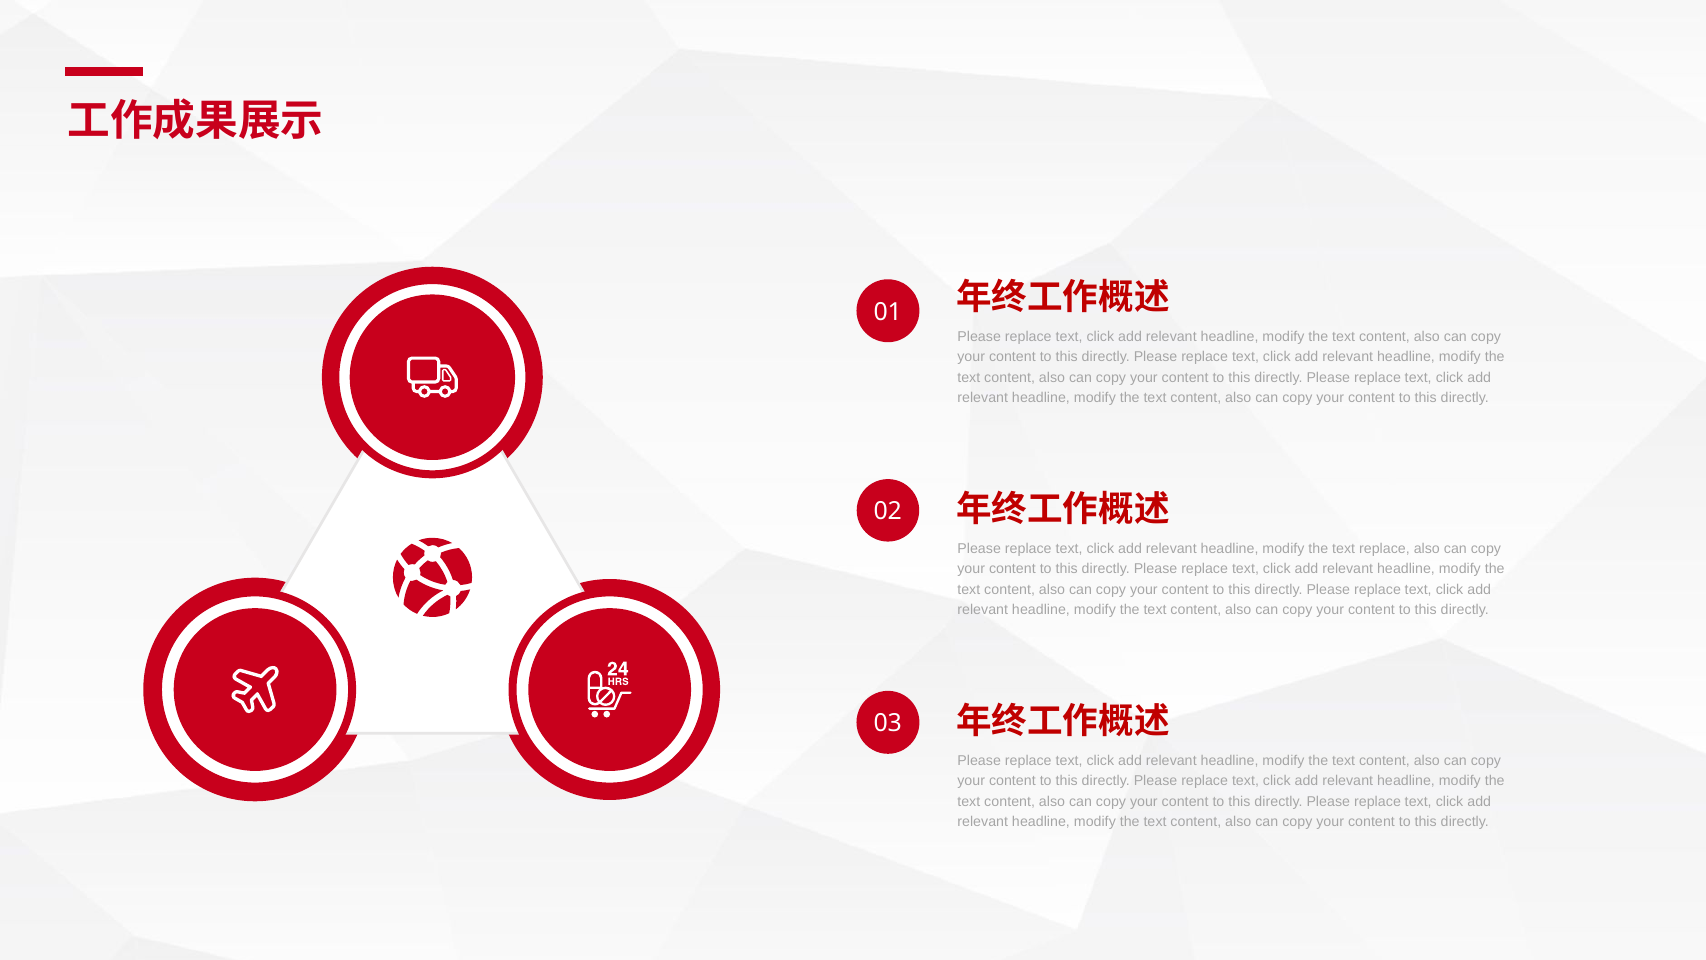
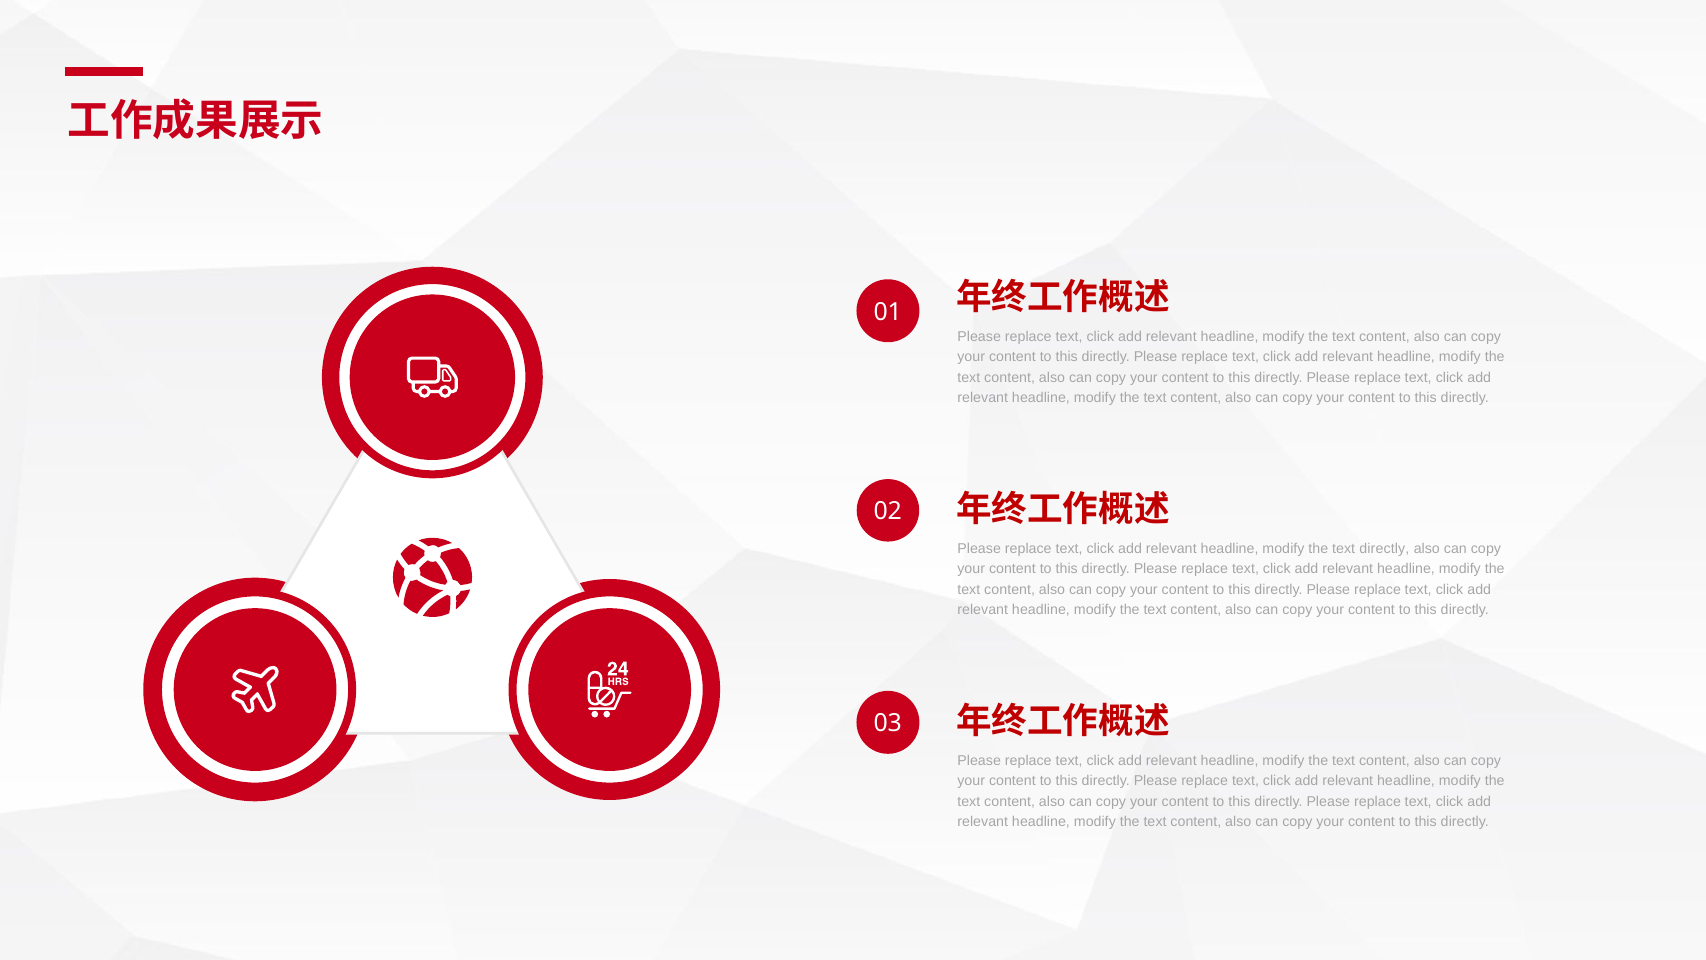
text replace: replace -> directly
